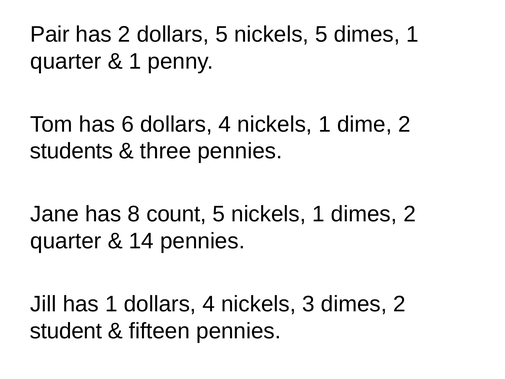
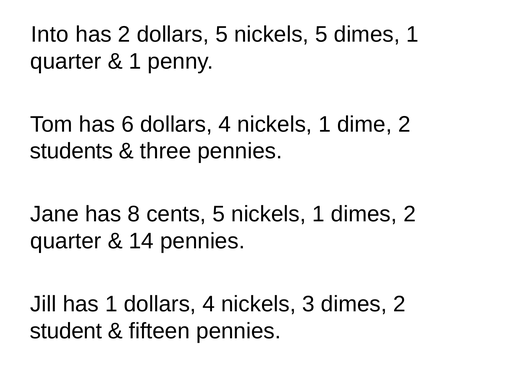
Pair: Pair -> Into
count: count -> cents
